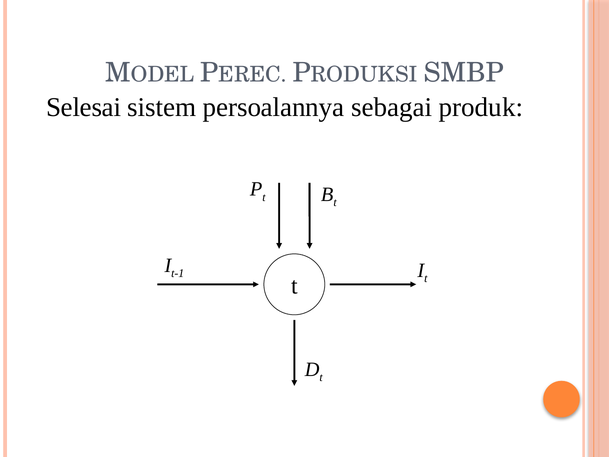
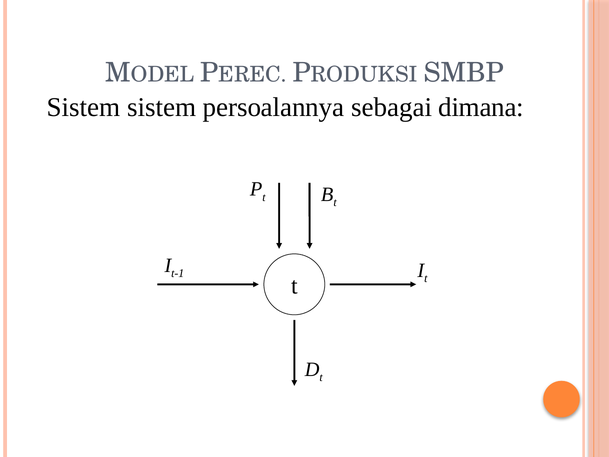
Selesai at (84, 107): Selesai -> Sistem
produk: produk -> dimana
